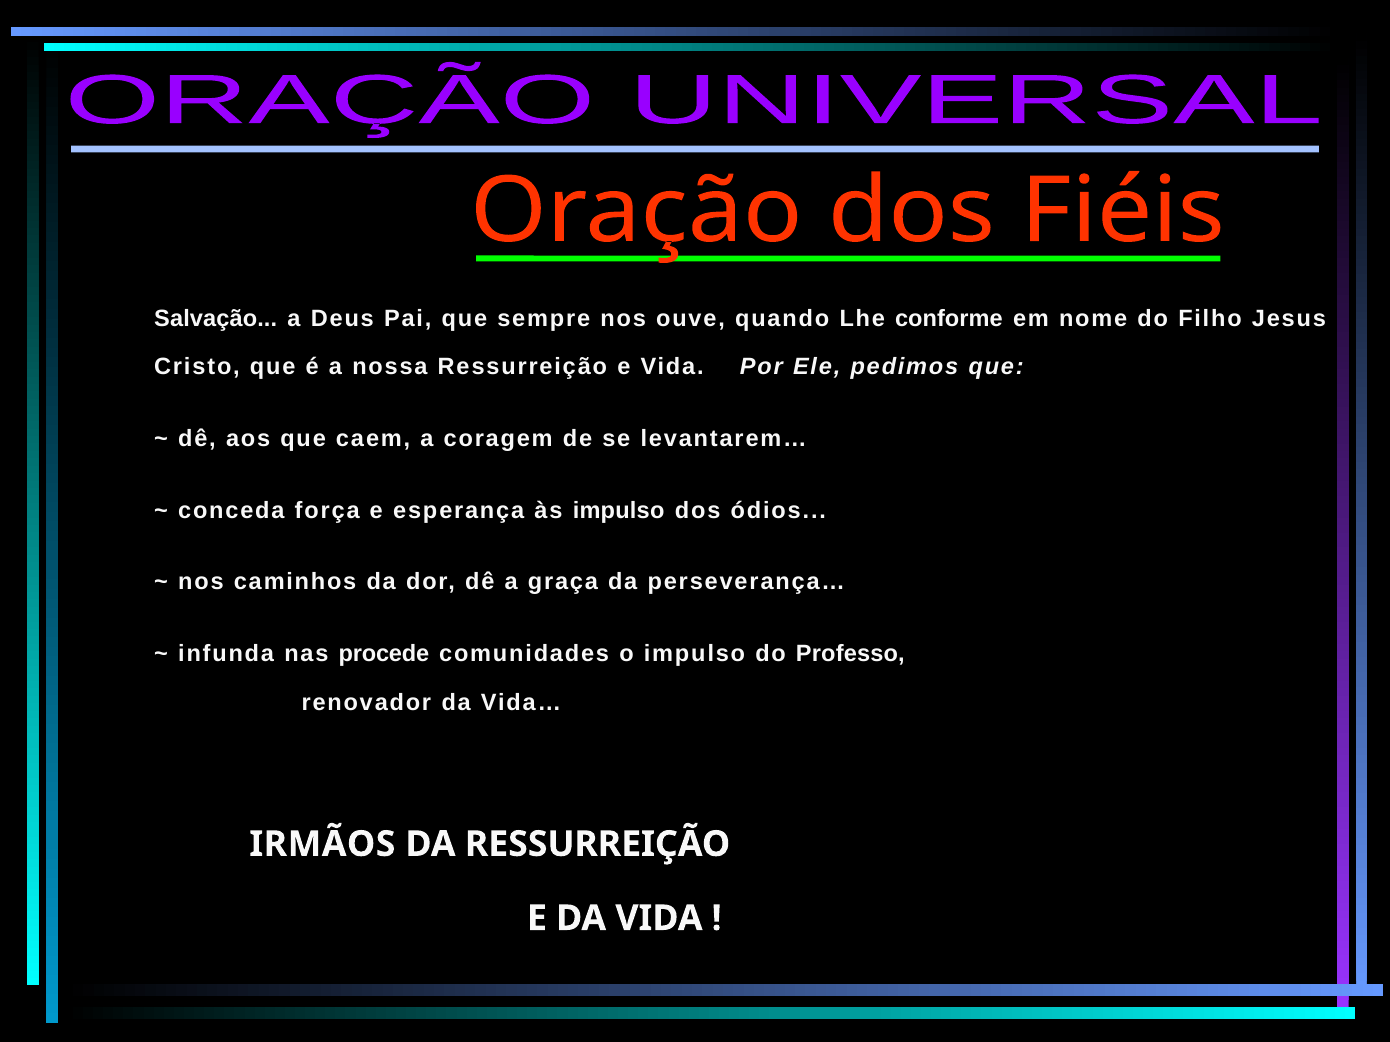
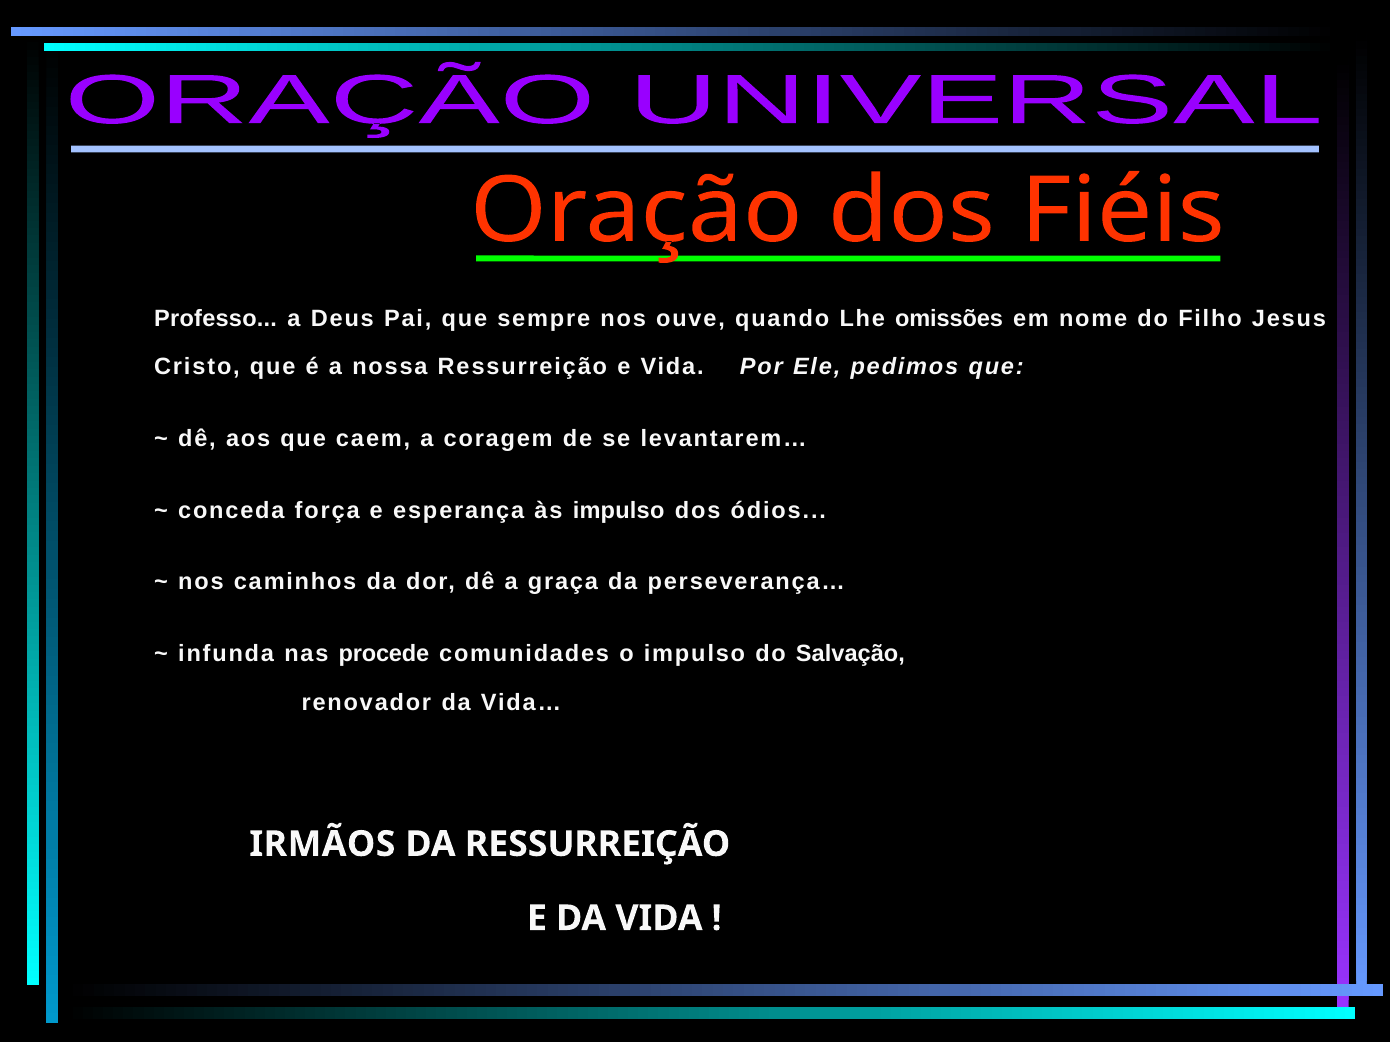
Salvação: Salvação -> Professo
conforme: conforme -> omissões
Professo: Professo -> Salvação
